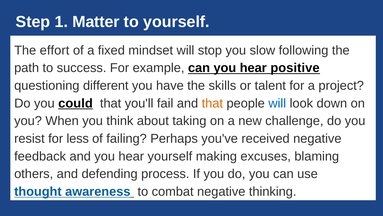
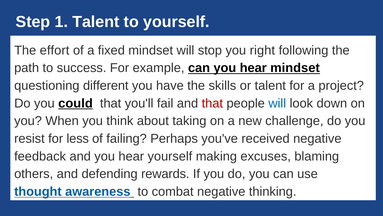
1 Matter: Matter -> Talent
slow: slow -> right
hear positive: positive -> mindset
that at (212, 103) colour: orange -> red
process: process -> rewards
